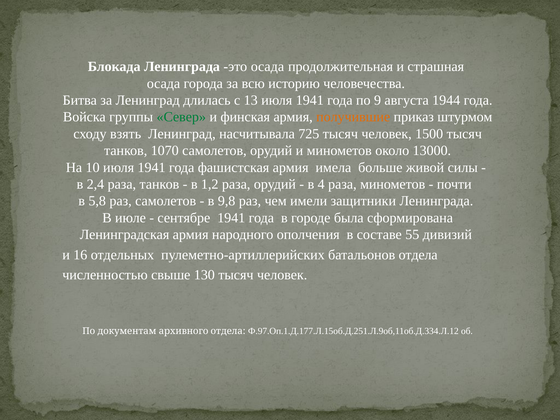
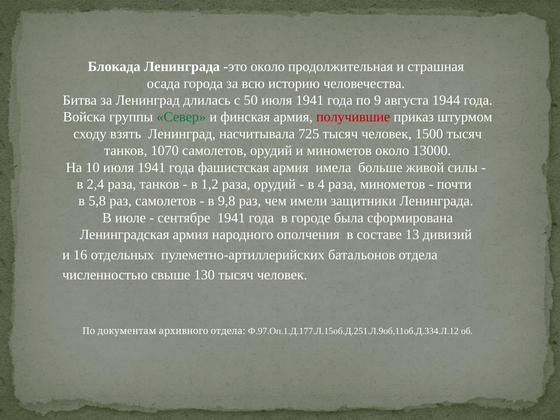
это осада: осада -> около
13: 13 -> 50
получившие colour: orange -> red
55: 55 -> 13
